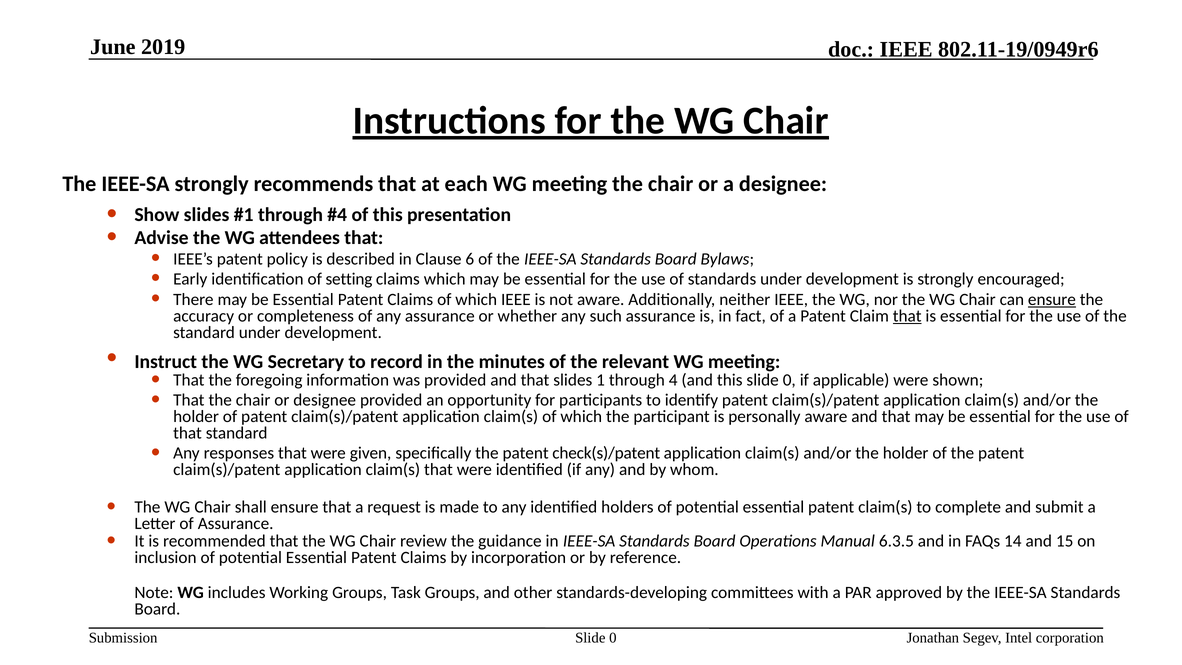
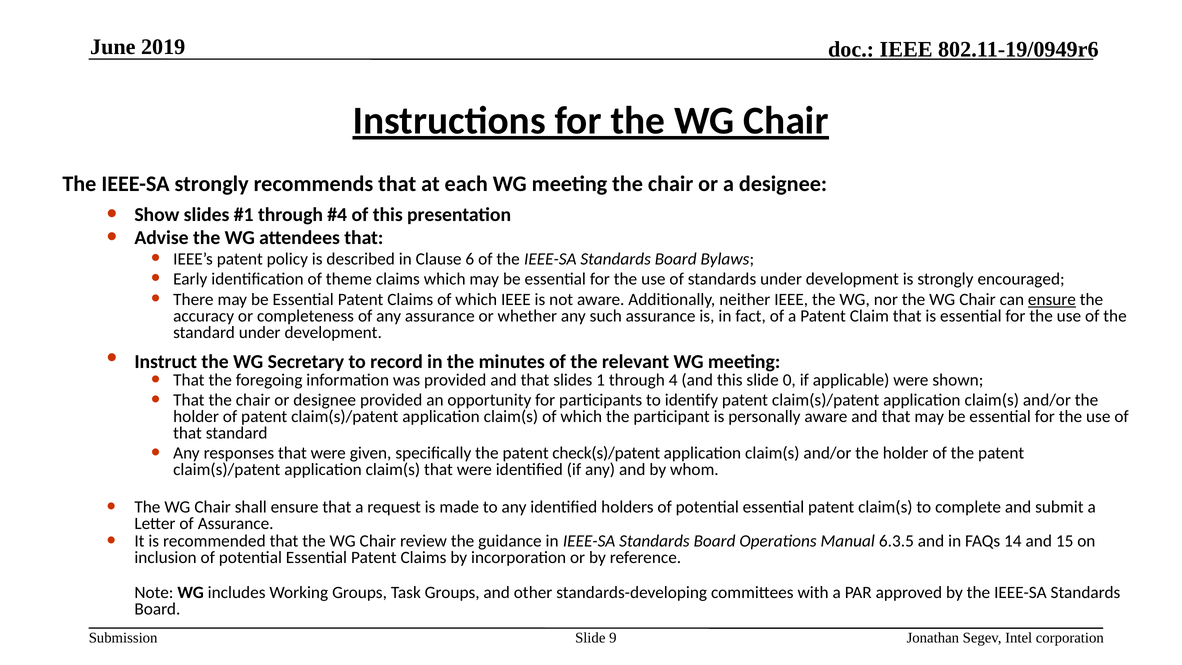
setting: setting -> theme
that at (907, 316) underline: present -> none
0 at (613, 638): 0 -> 9
